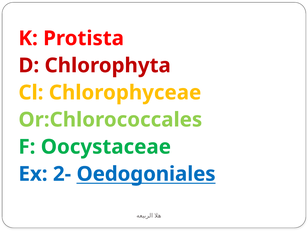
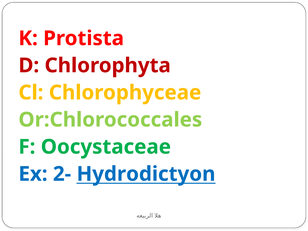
Oedogoniales: Oedogoniales -> Hydrodictyon
